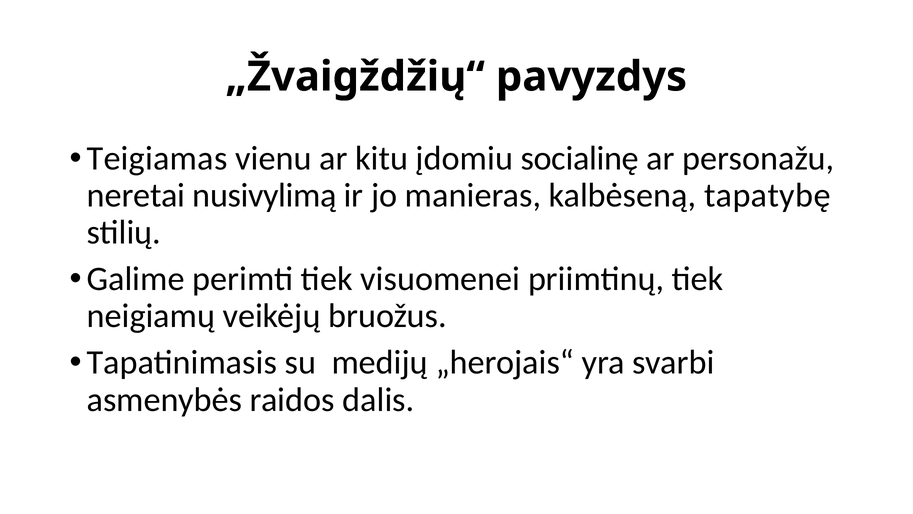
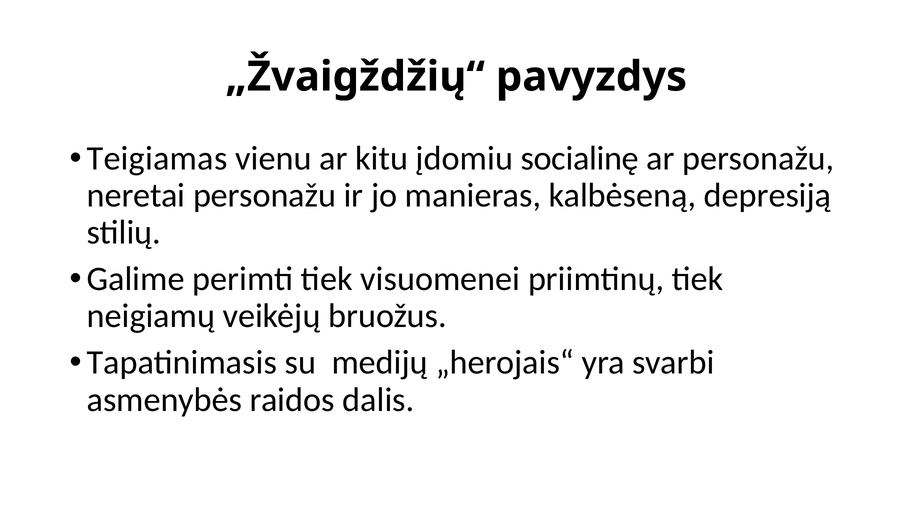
neretai nusivylimą: nusivylimą -> personažu
tapatybę: tapatybę -> depresiją
